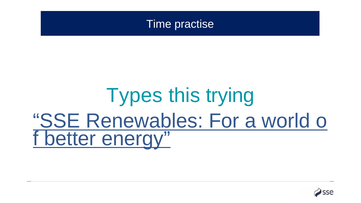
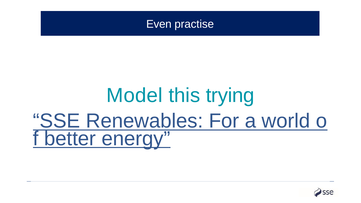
Time: Time -> Even
Types: Types -> Model
